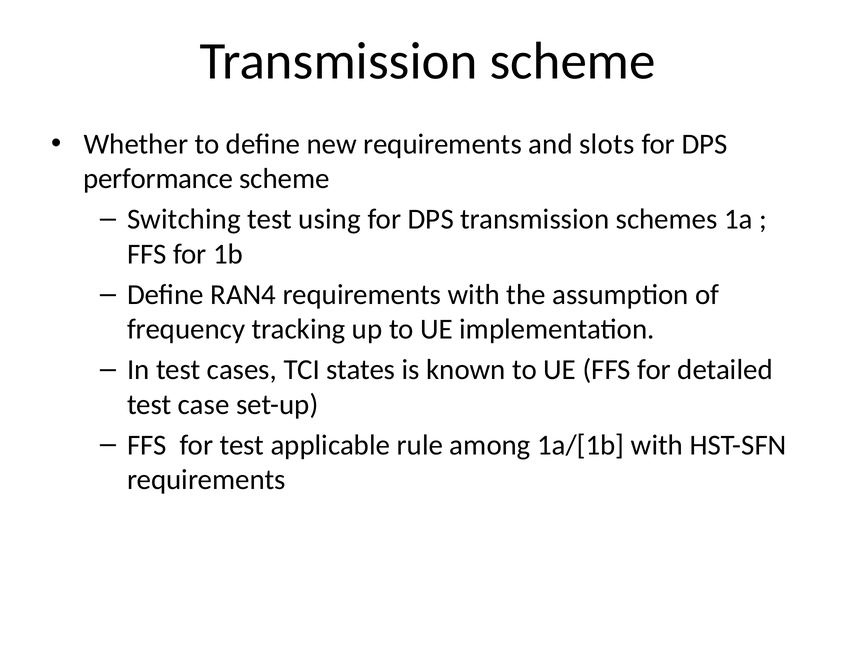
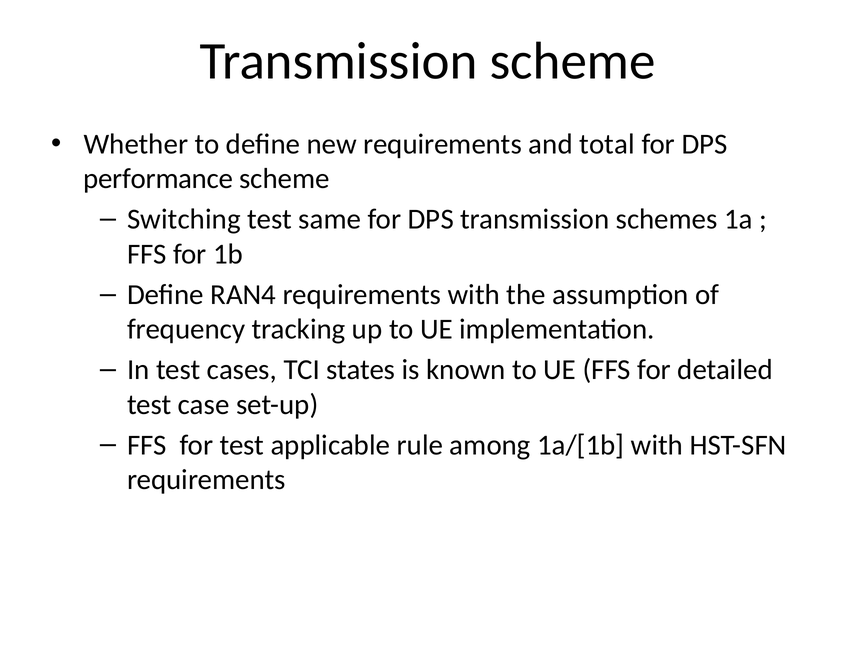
slots: slots -> total
using: using -> same
